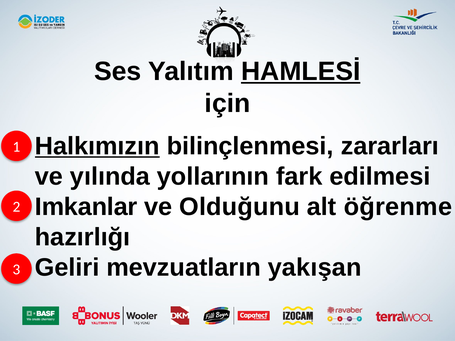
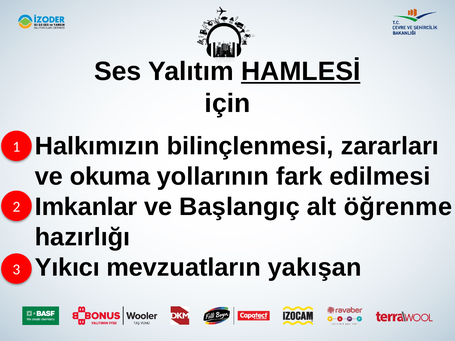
Halkımızın underline: present -> none
yılında: yılında -> okuma
Olduğunu: Olduğunu -> Başlangıç
Geliri: Geliri -> Yıkıcı
